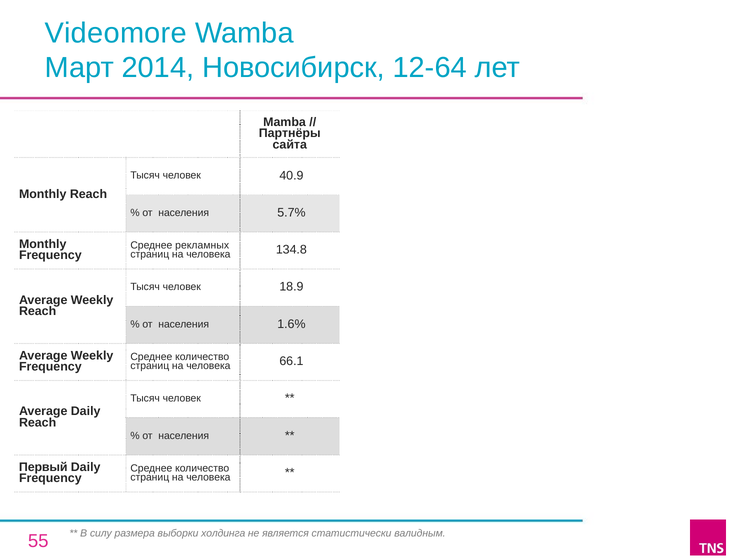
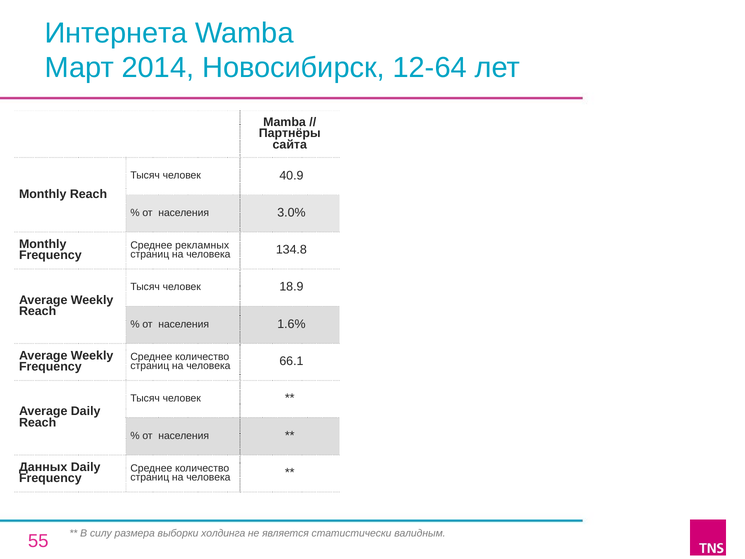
Videomore: Videomore -> Интернета
5.7%: 5.7% -> 3.0%
Первый: Первый -> Данных
